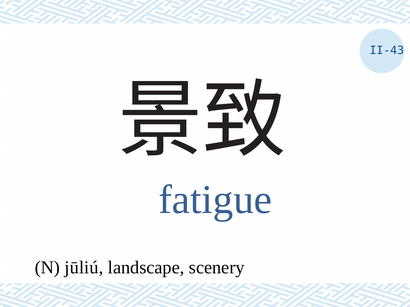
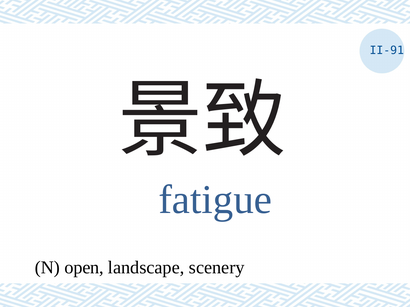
II-43: II-43 -> II-91
jūliú: jūliú -> open
